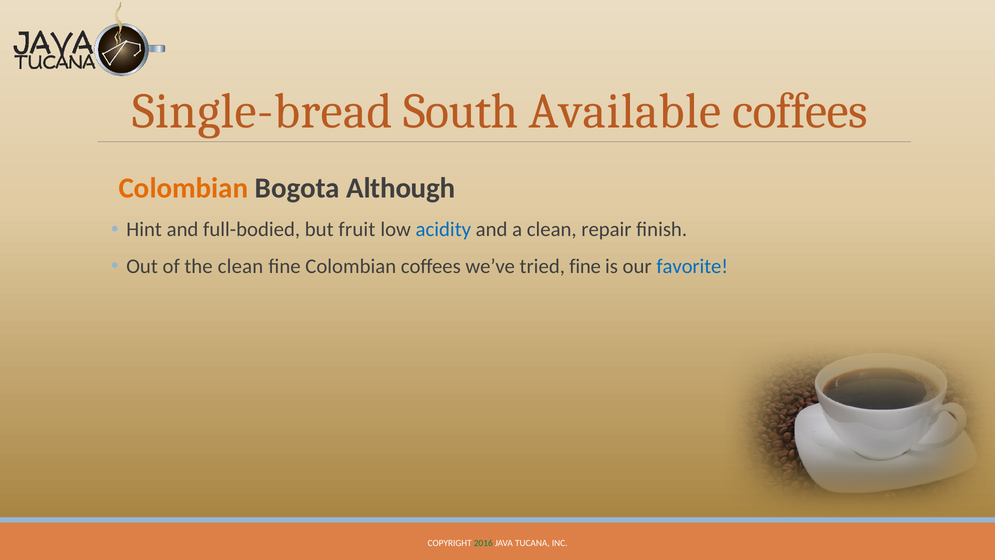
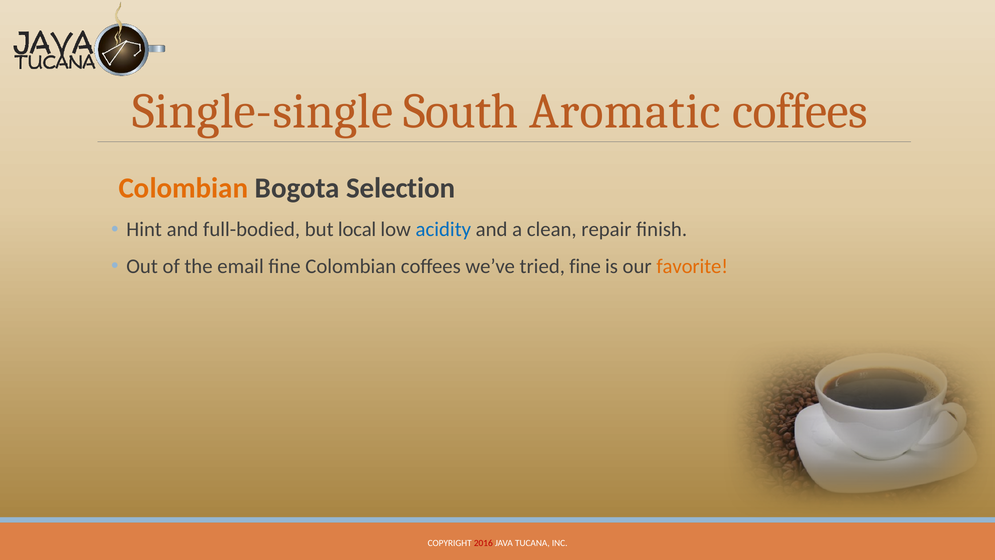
Single-bread: Single-bread -> Single-single
Available: Available -> Aromatic
Although: Although -> Selection
fruit: fruit -> local
the clean: clean -> email
favorite colour: blue -> orange
2016 colour: green -> red
